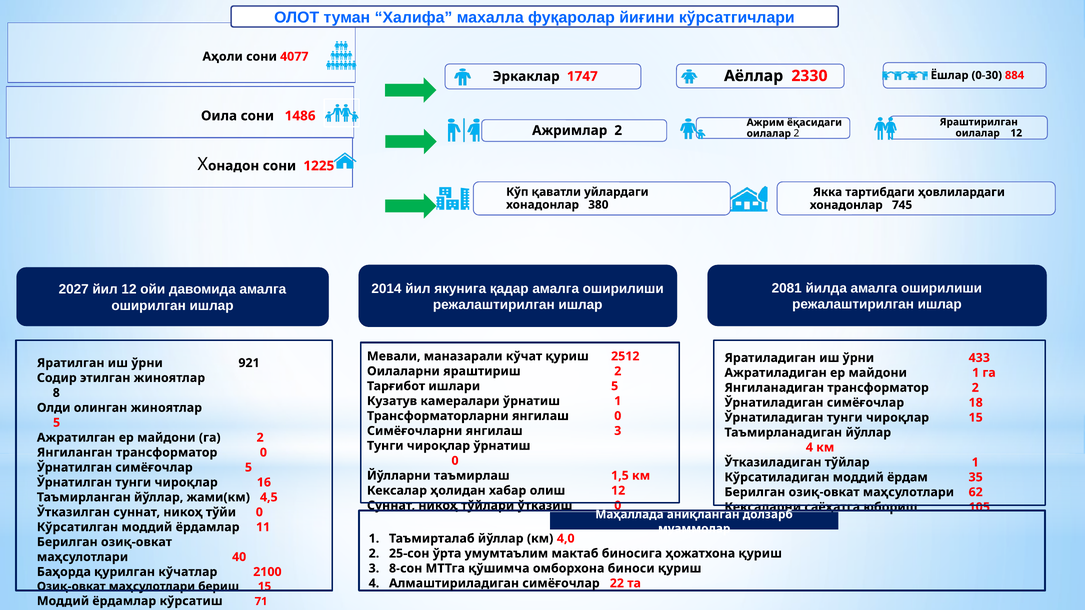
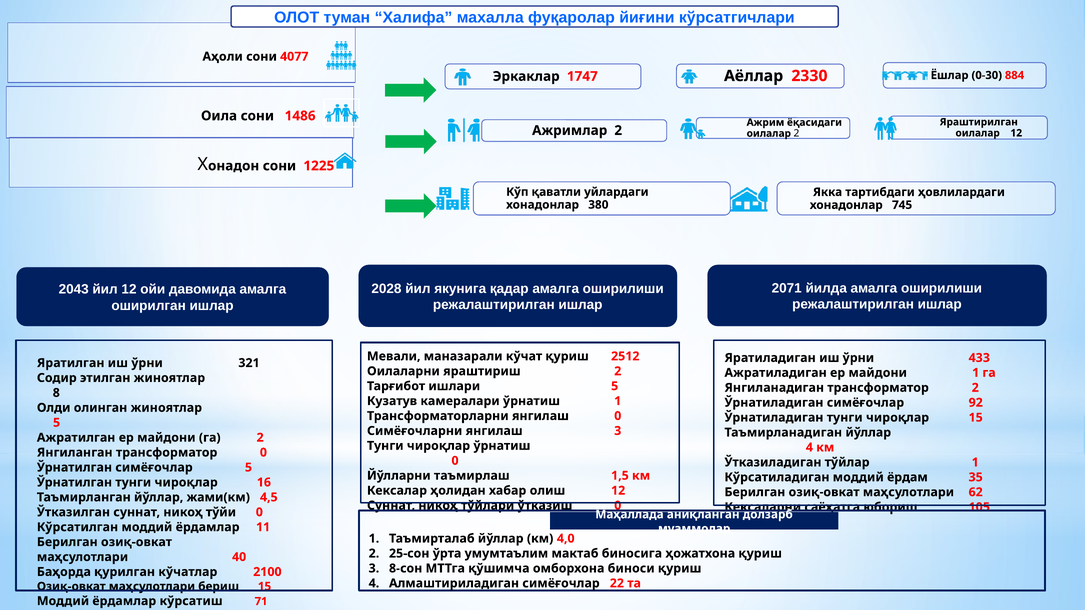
2081: 2081 -> 2071
2014: 2014 -> 2028
2027: 2027 -> 2043
921: 921 -> 321
18: 18 -> 92
